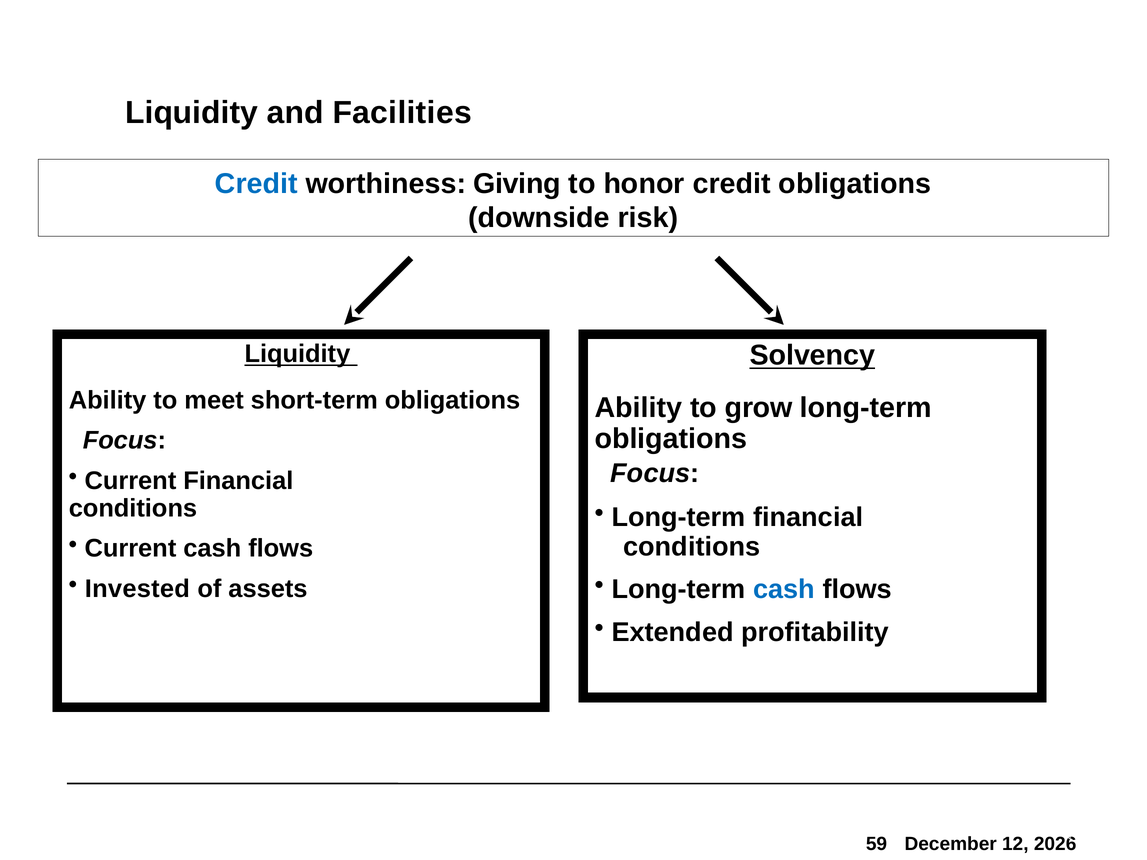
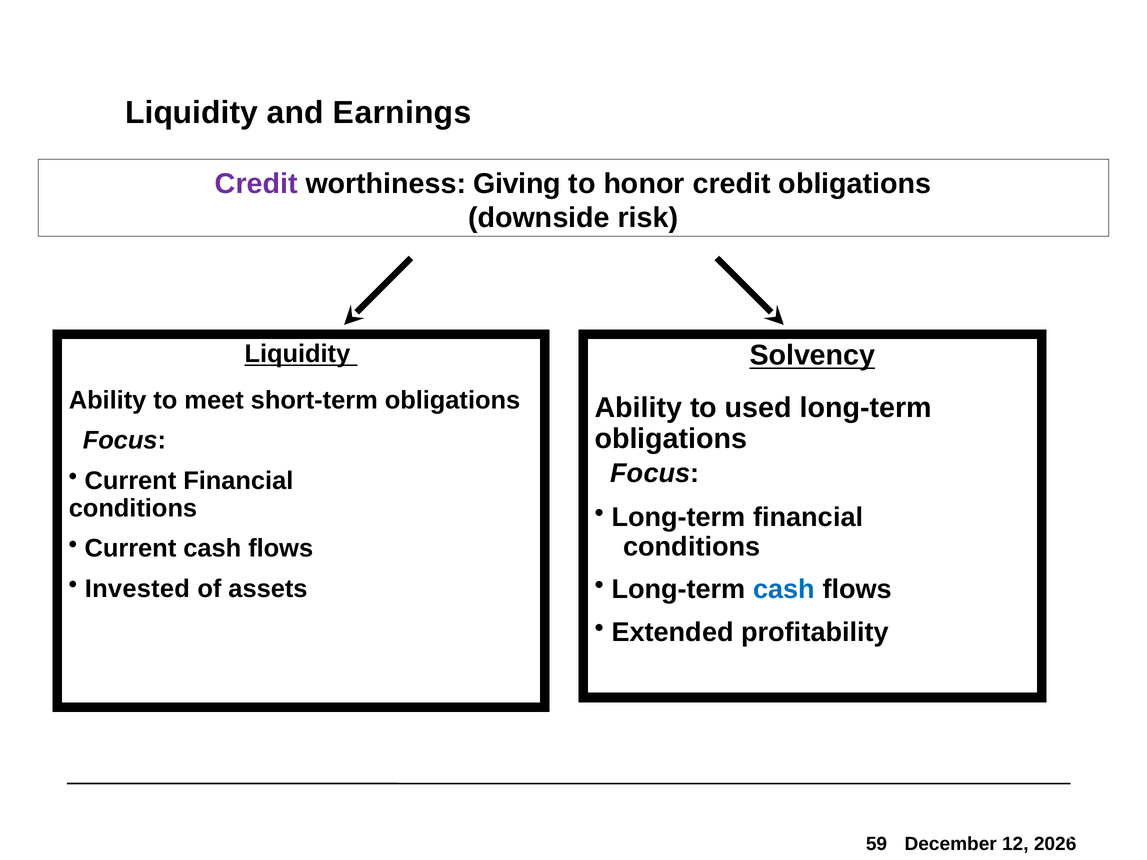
Facilities: Facilities -> Earnings
Credit at (256, 184) colour: blue -> purple
grow: grow -> used
